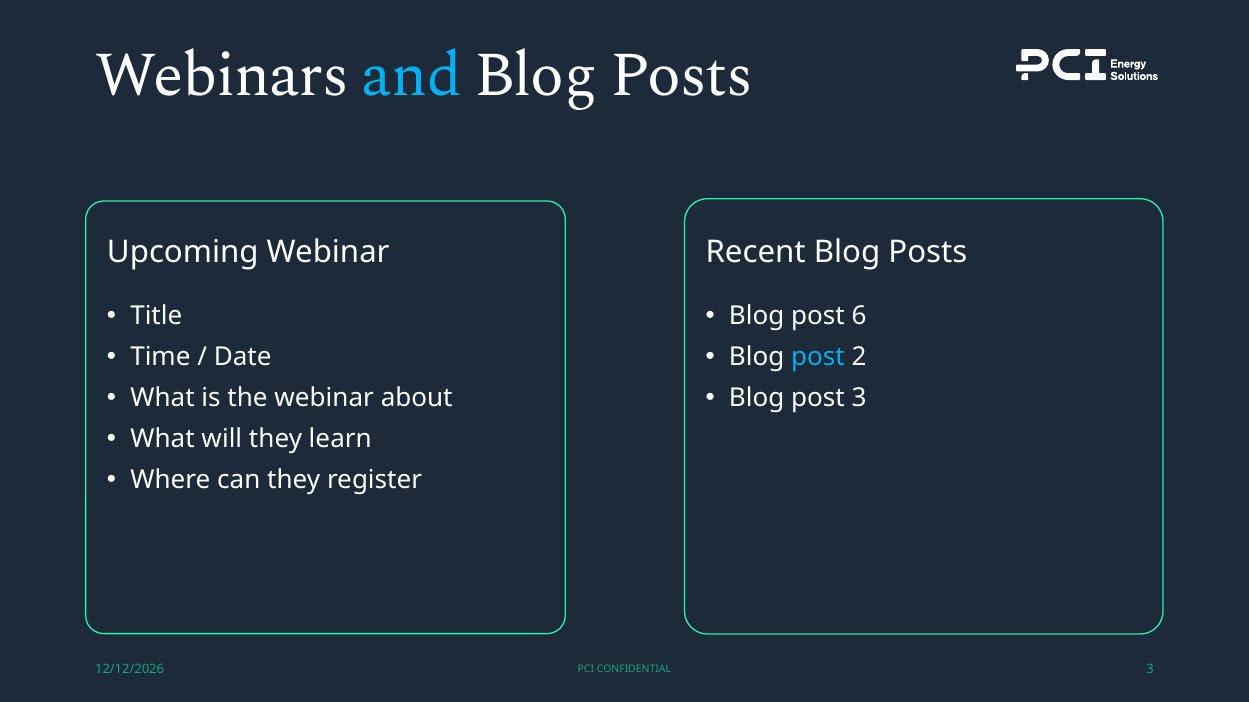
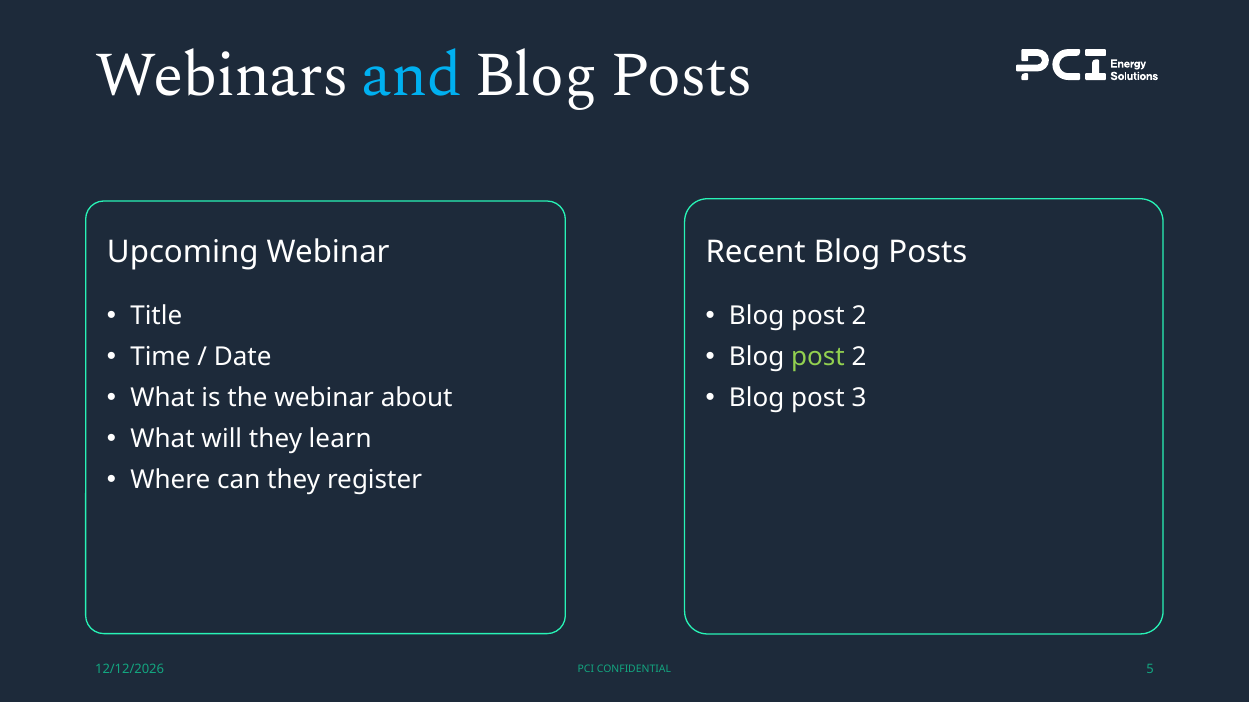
6 at (859, 316): 6 -> 2
post at (818, 357) colour: light blue -> light green
CONFIDENTIAL 3: 3 -> 5
